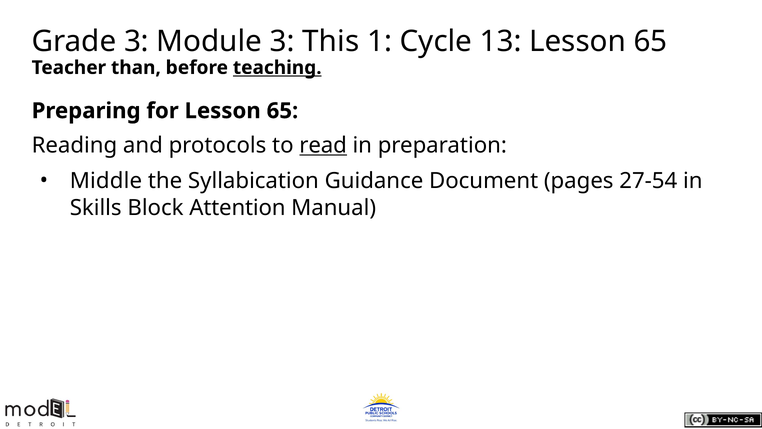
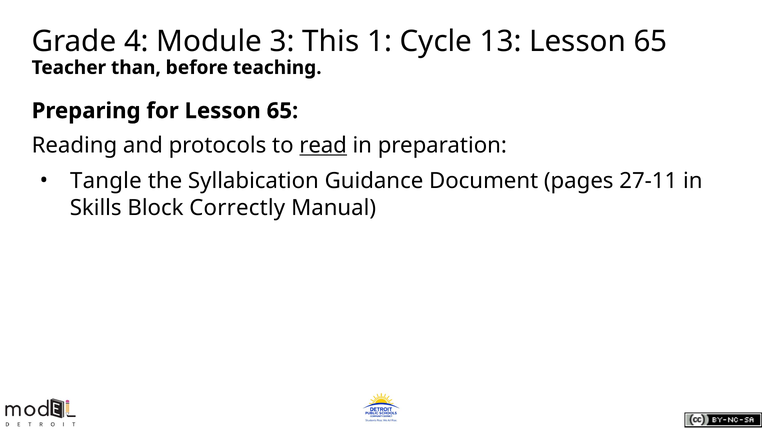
Grade 3: 3 -> 4
teaching underline: present -> none
Middle: Middle -> Tangle
27-54: 27-54 -> 27-11
Attention: Attention -> Correctly
